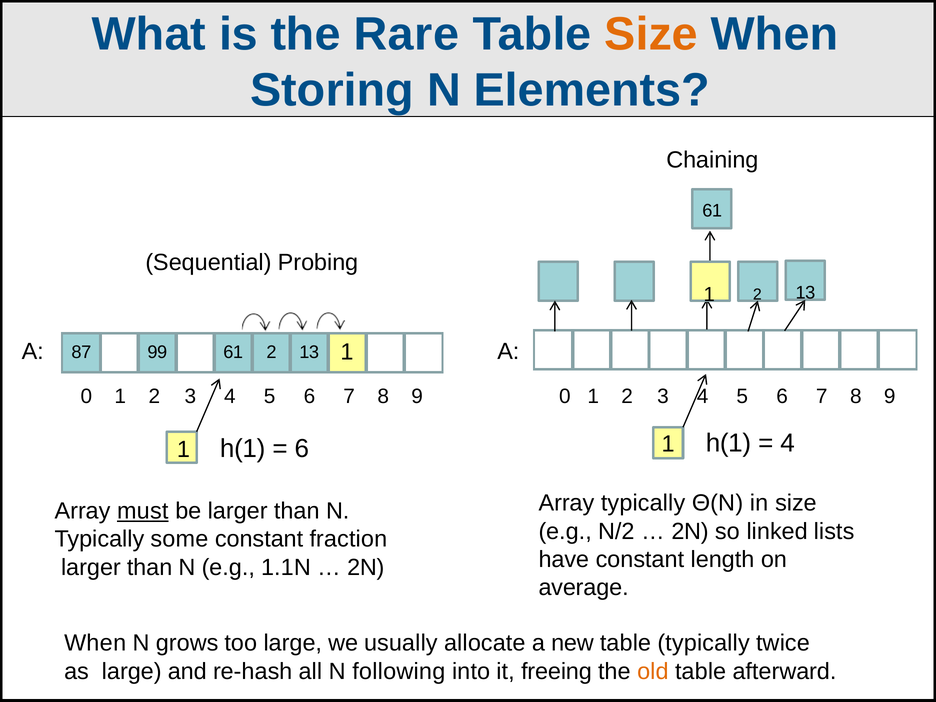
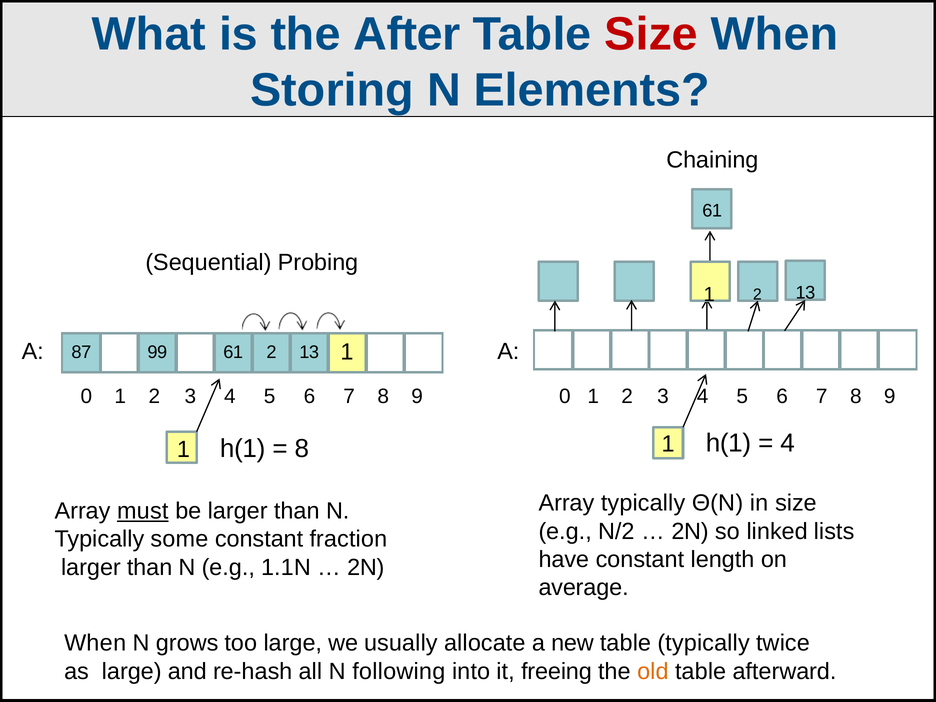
Rare: Rare -> After
Size at (651, 34) colour: orange -> red
6 at (302, 449): 6 -> 8
